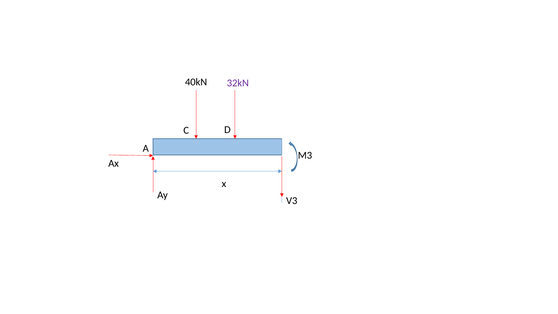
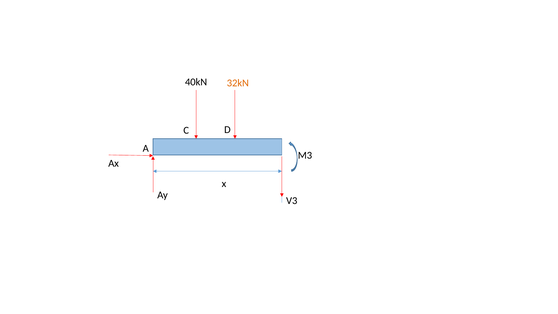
32kN colour: purple -> orange
